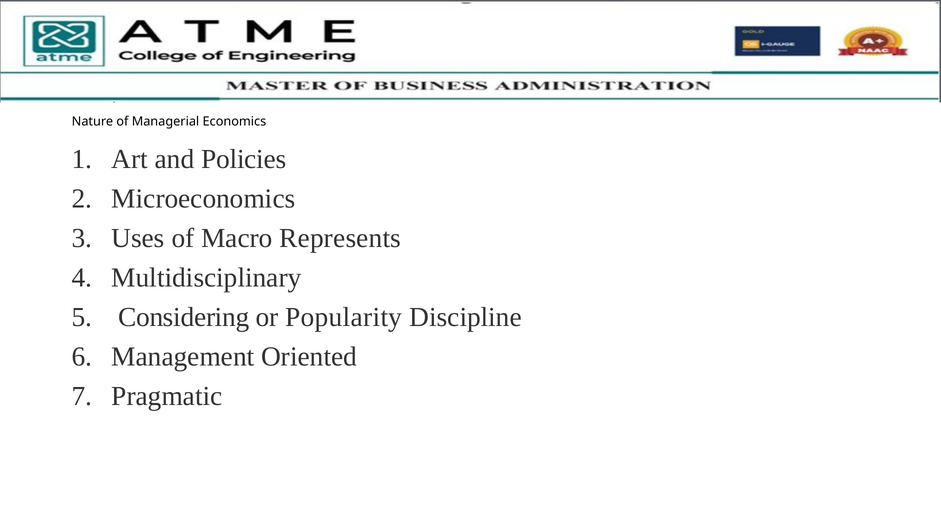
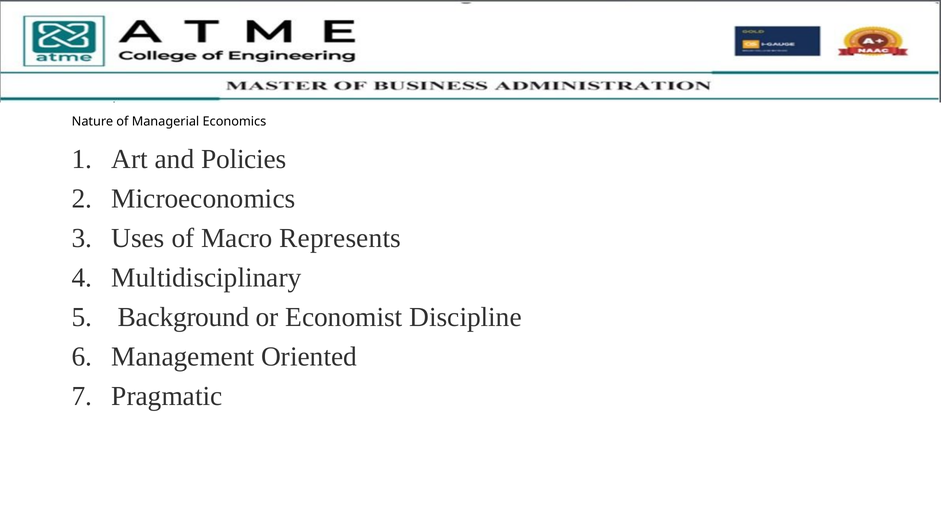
Considering: Considering -> Background
Popularity: Popularity -> Economist
